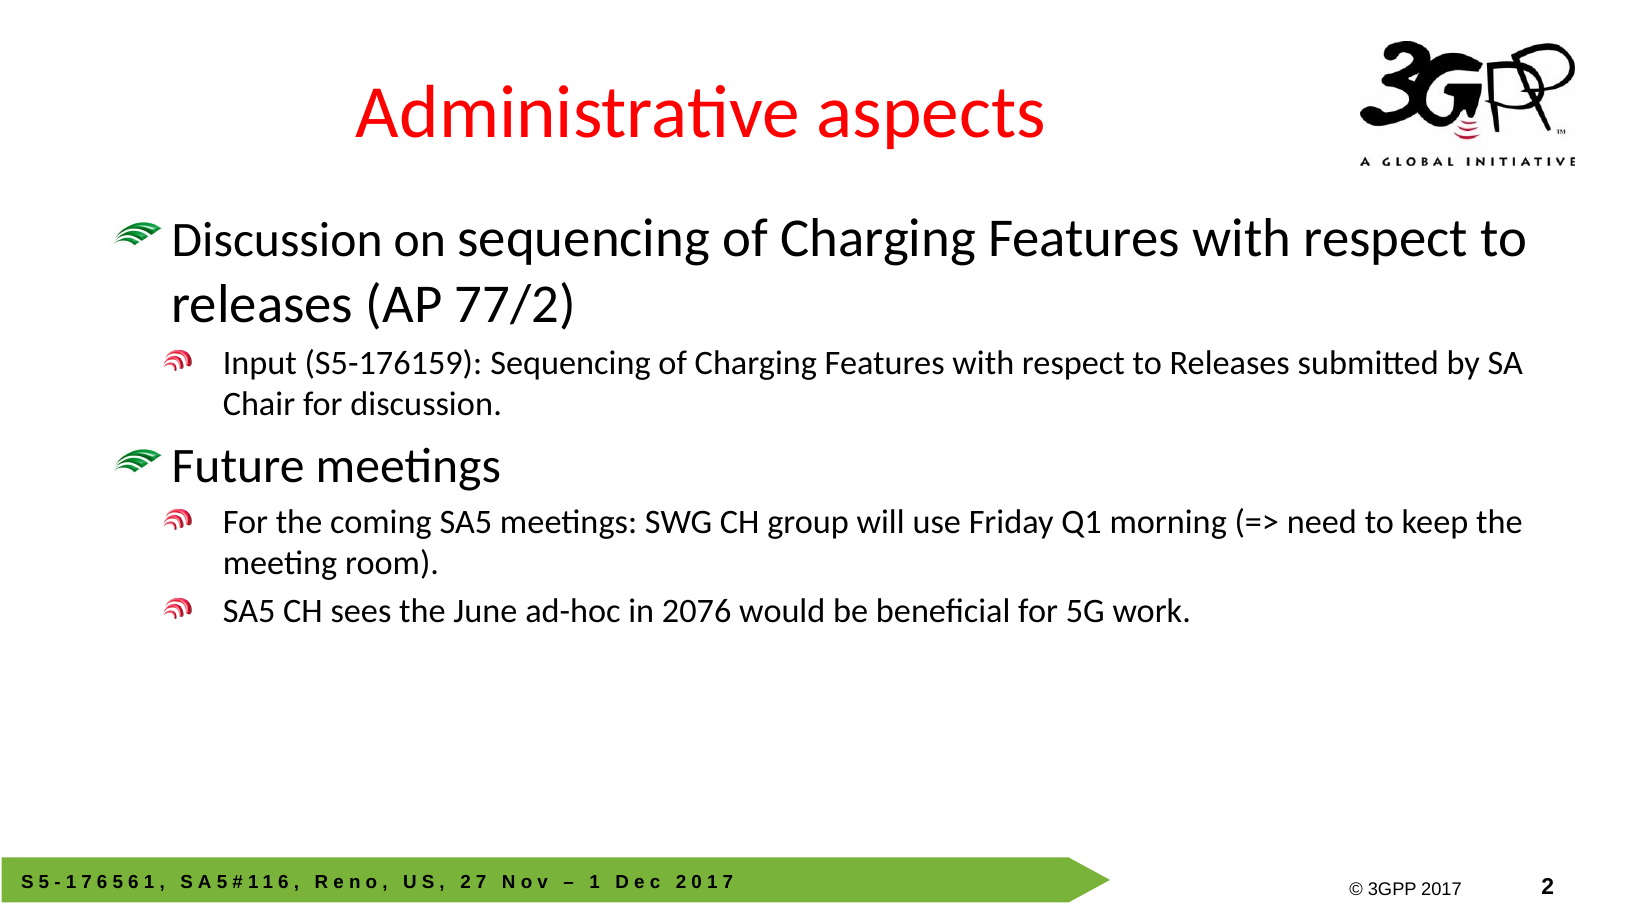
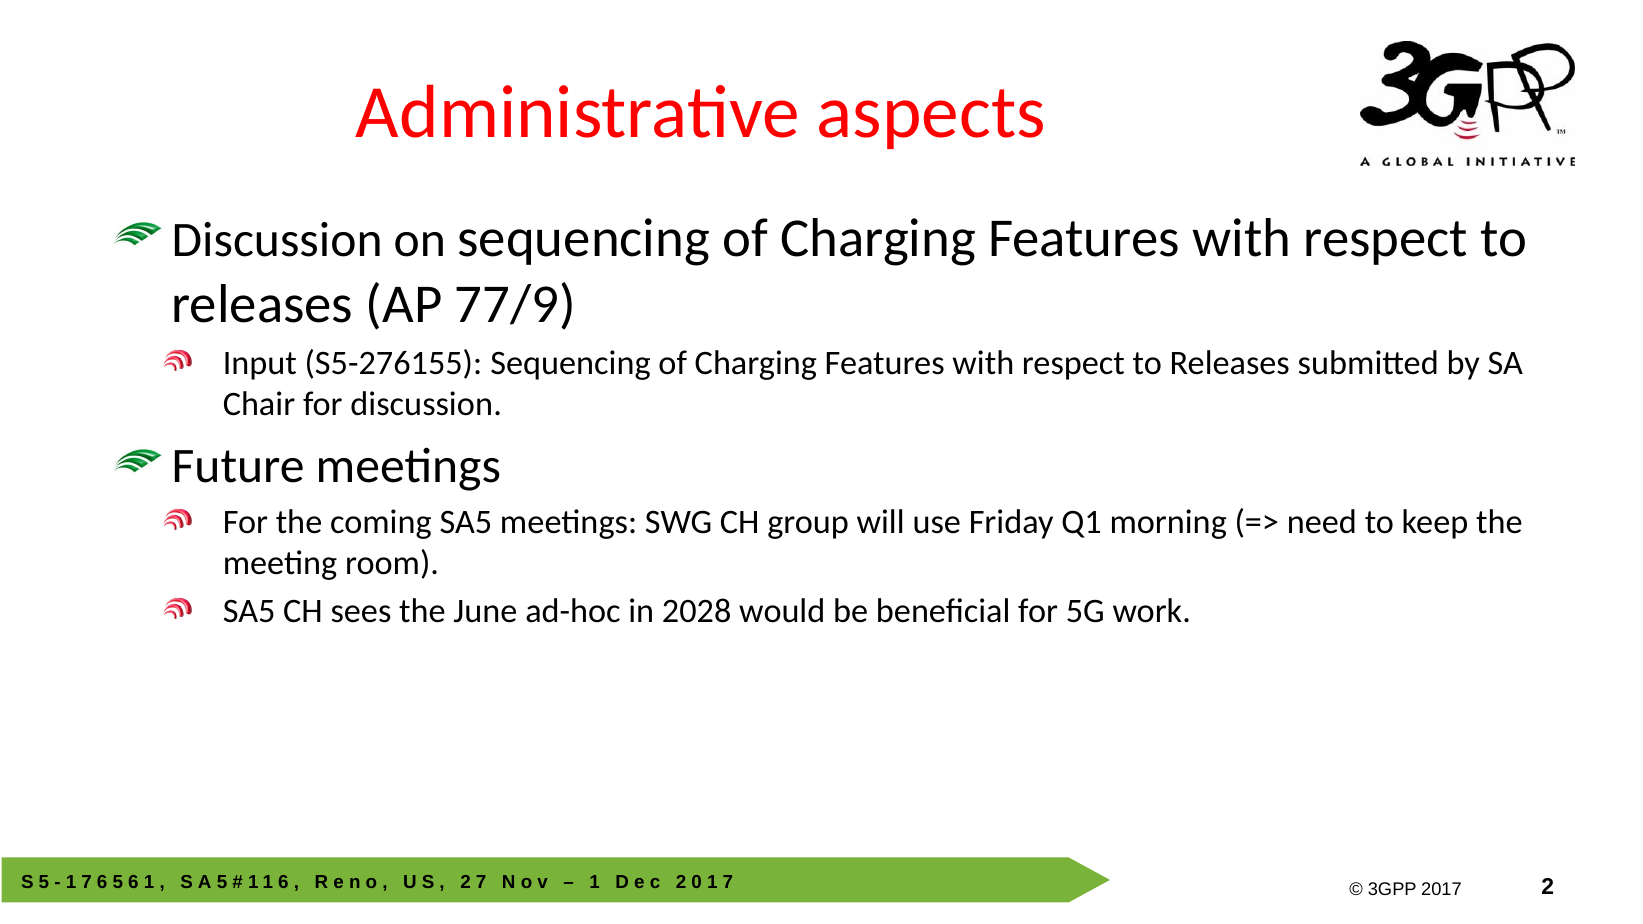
77/2: 77/2 -> 77/9
S5-176159: S5-176159 -> S5-276155
2076: 2076 -> 2028
